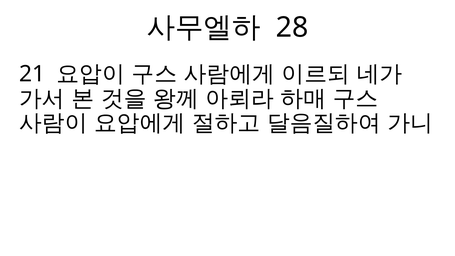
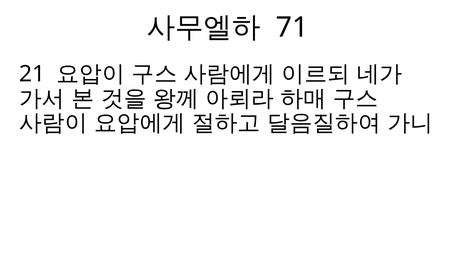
28: 28 -> 71
